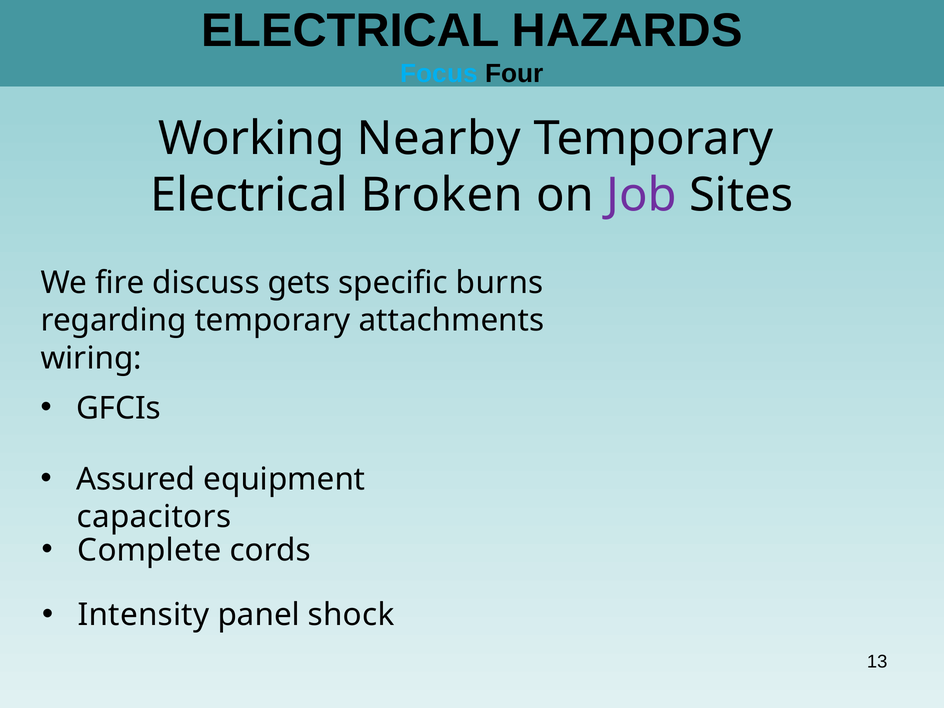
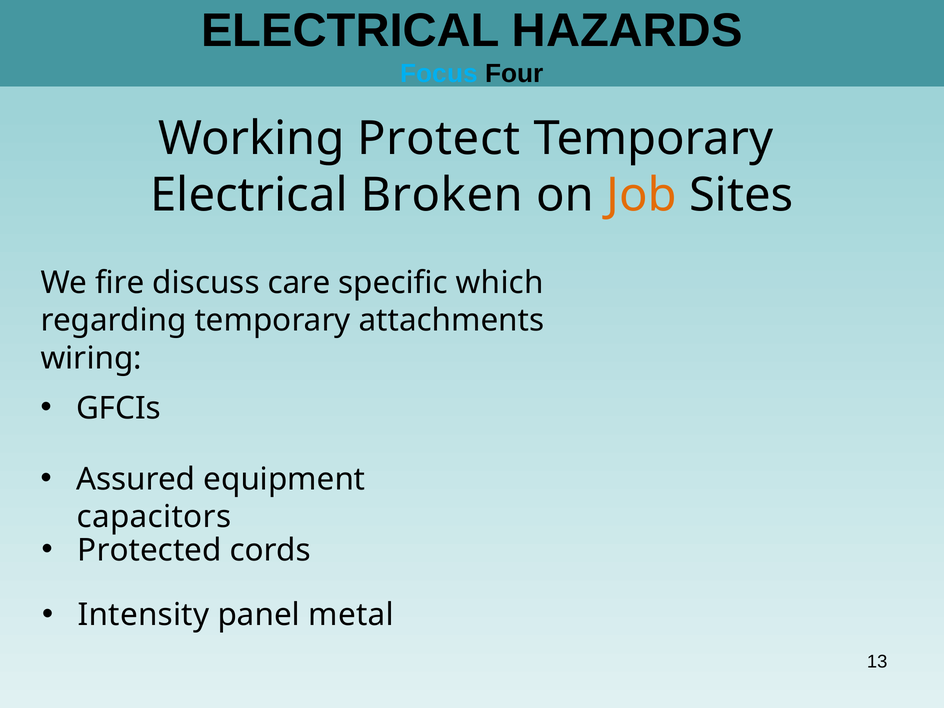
Nearby: Nearby -> Protect
Job colour: purple -> orange
gets: gets -> care
burns: burns -> which
Complete: Complete -> Protected
shock: shock -> metal
